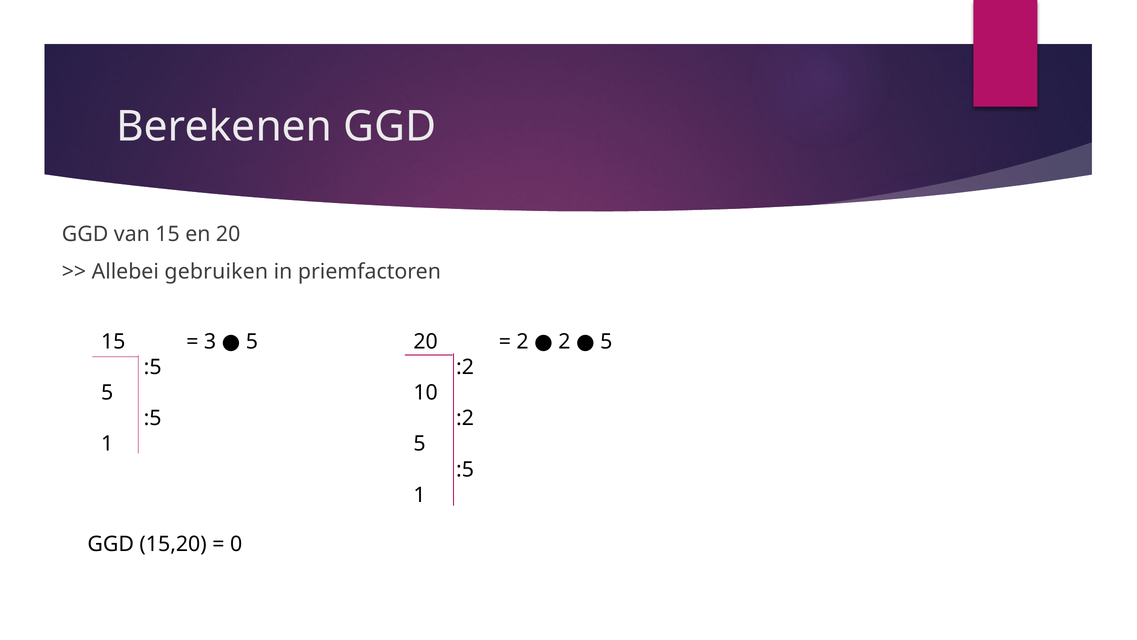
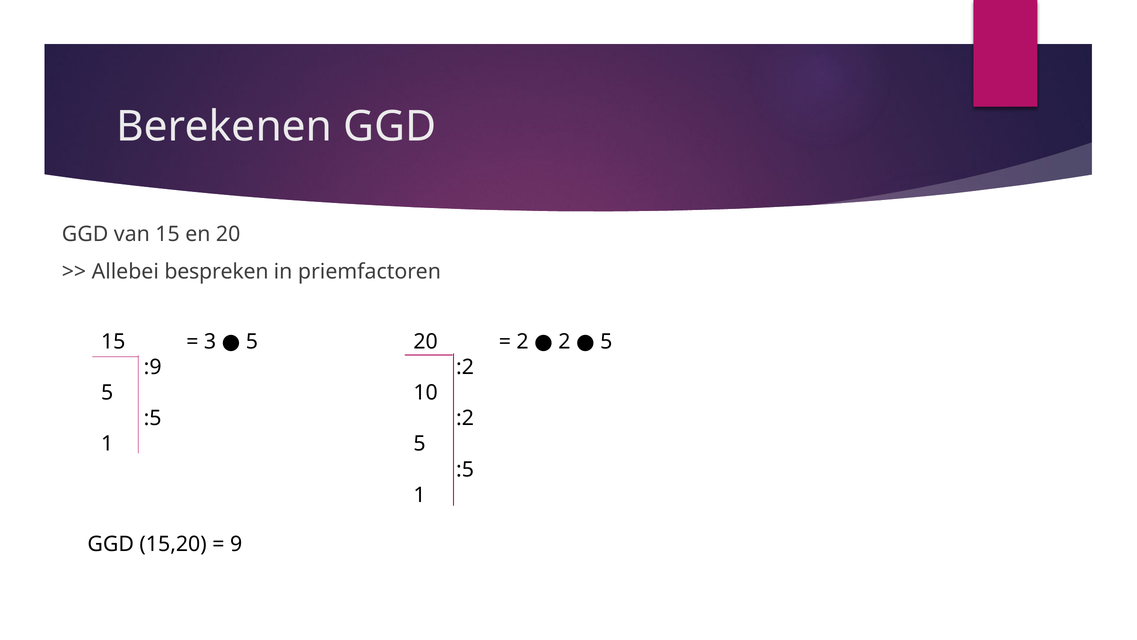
gebruiken: gebruiken -> bespreken
:5 at (153, 367): :5 -> :9
0: 0 -> 9
